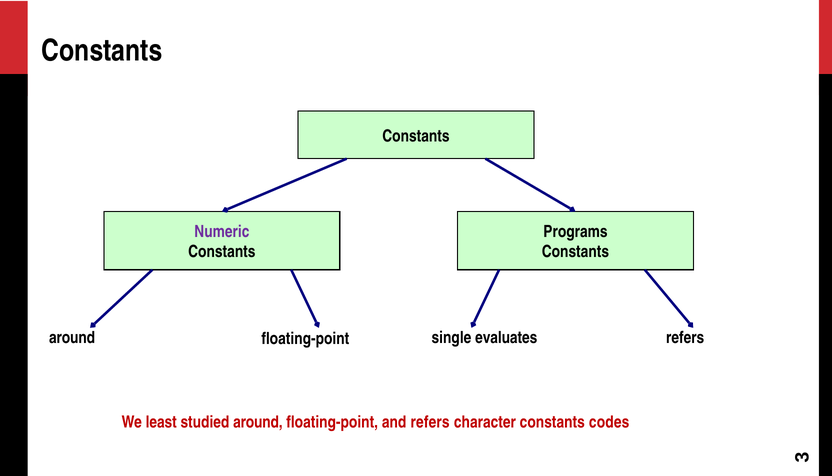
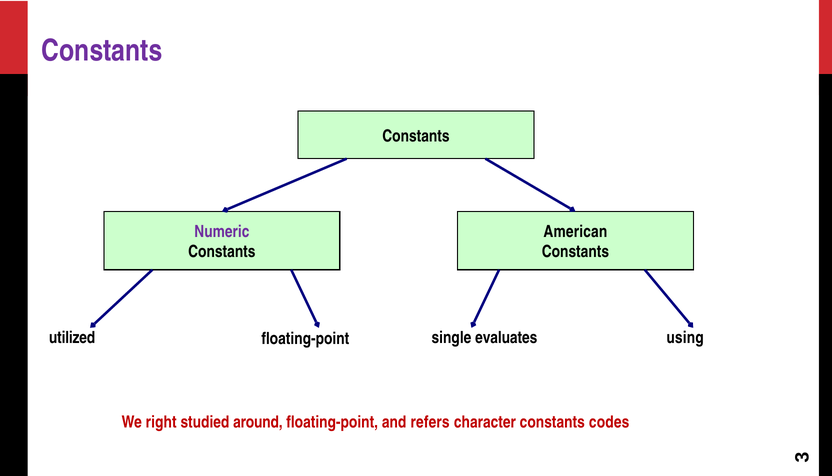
Constants at (102, 51) colour: black -> purple
Programs: Programs -> American
around at (72, 337): around -> utilized
refers at (685, 337): refers -> using
least: least -> right
